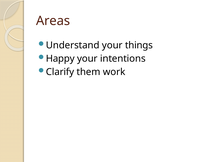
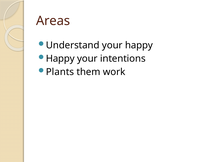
your things: things -> happy
Clarify: Clarify -> Plants
